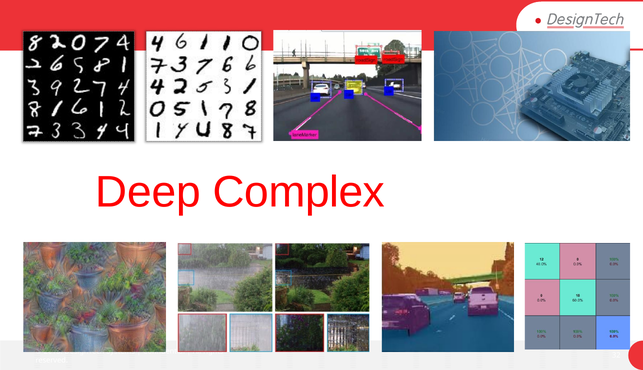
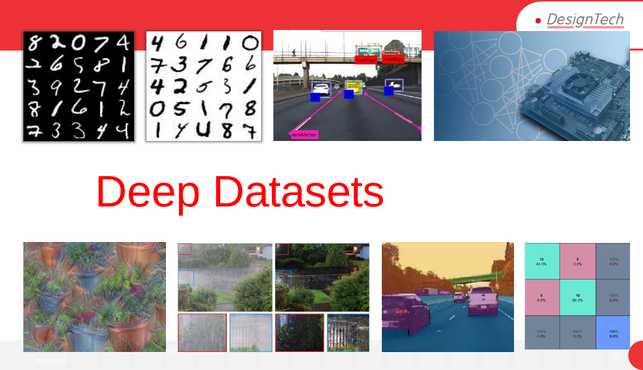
Complex: Complex -> Datasets
